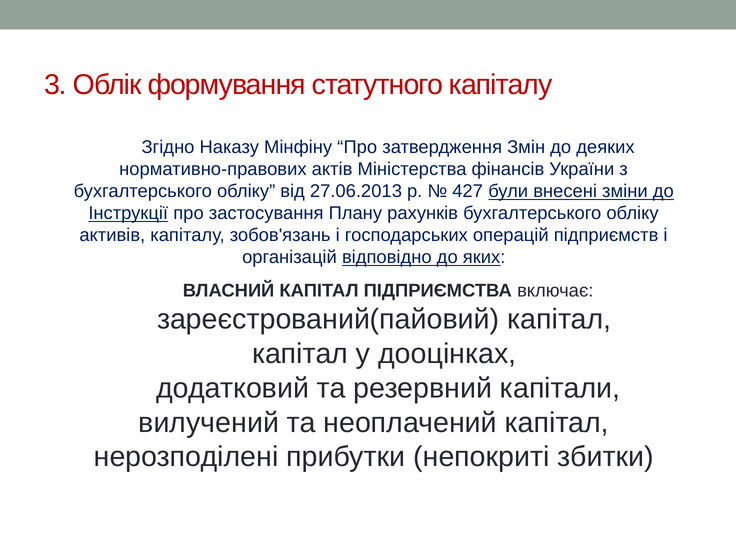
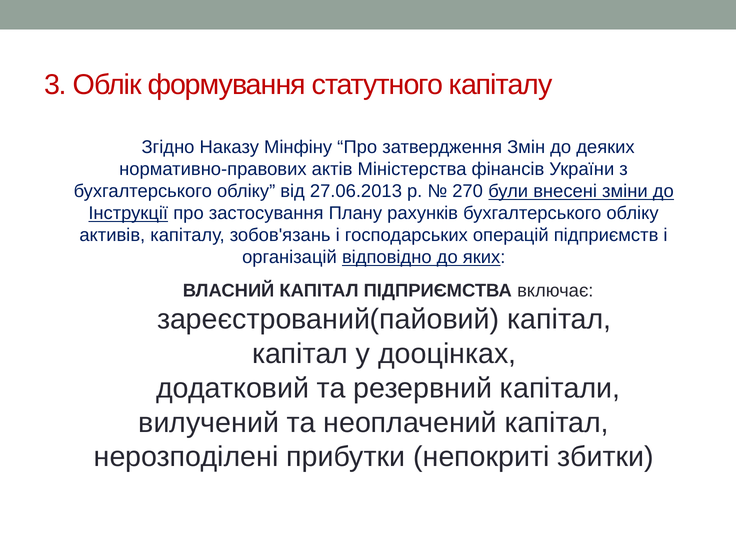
427: 427 -> 270
